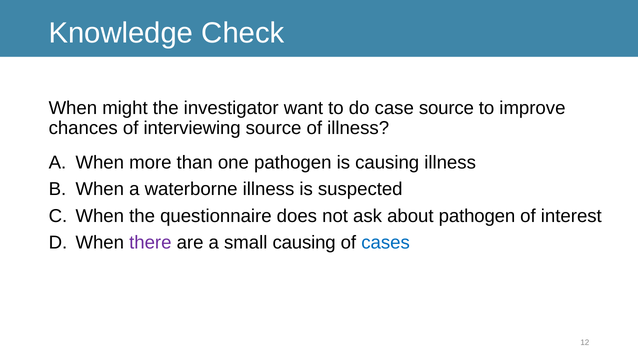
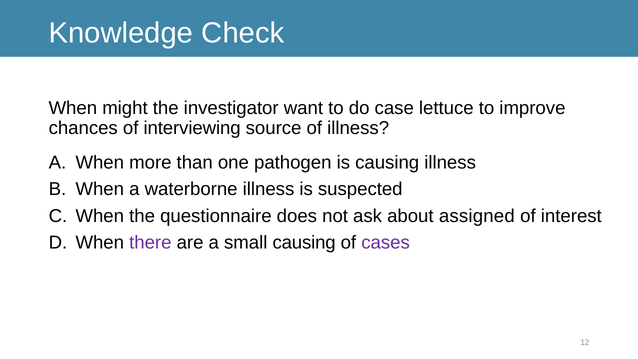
case source: source -> lettuce
about pathogen: pathogen -> assigned
cases colour: blue -> purple
